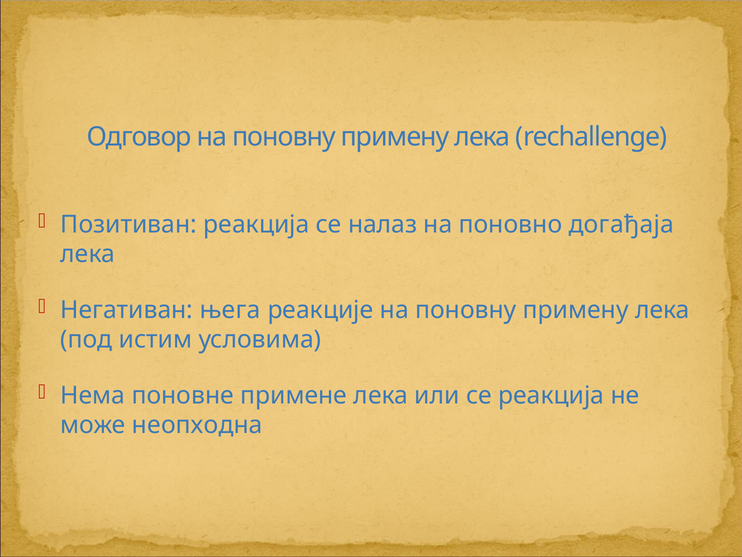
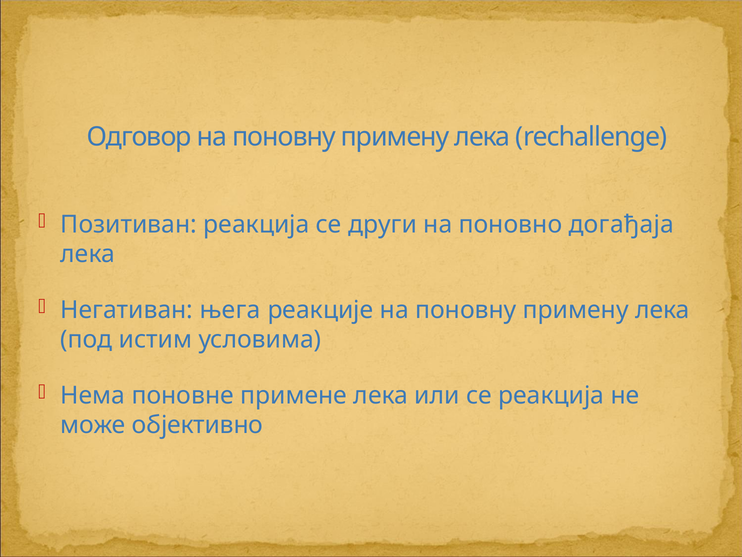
налаз: налаз -> други
неопходна: неопходна -> објективно
